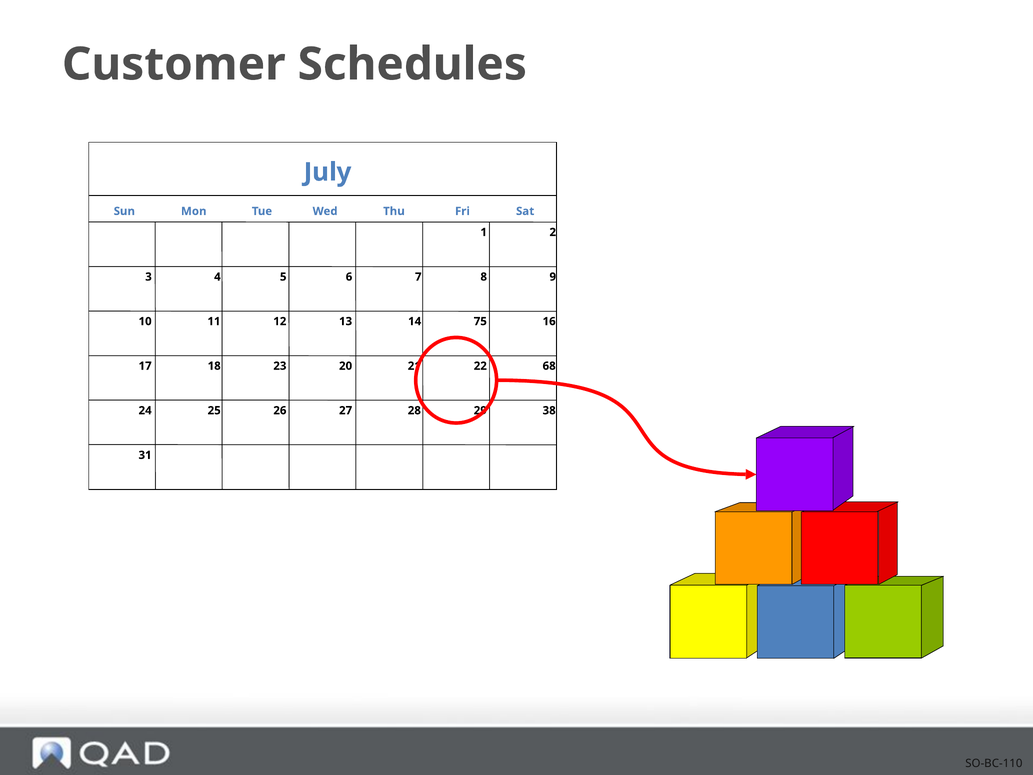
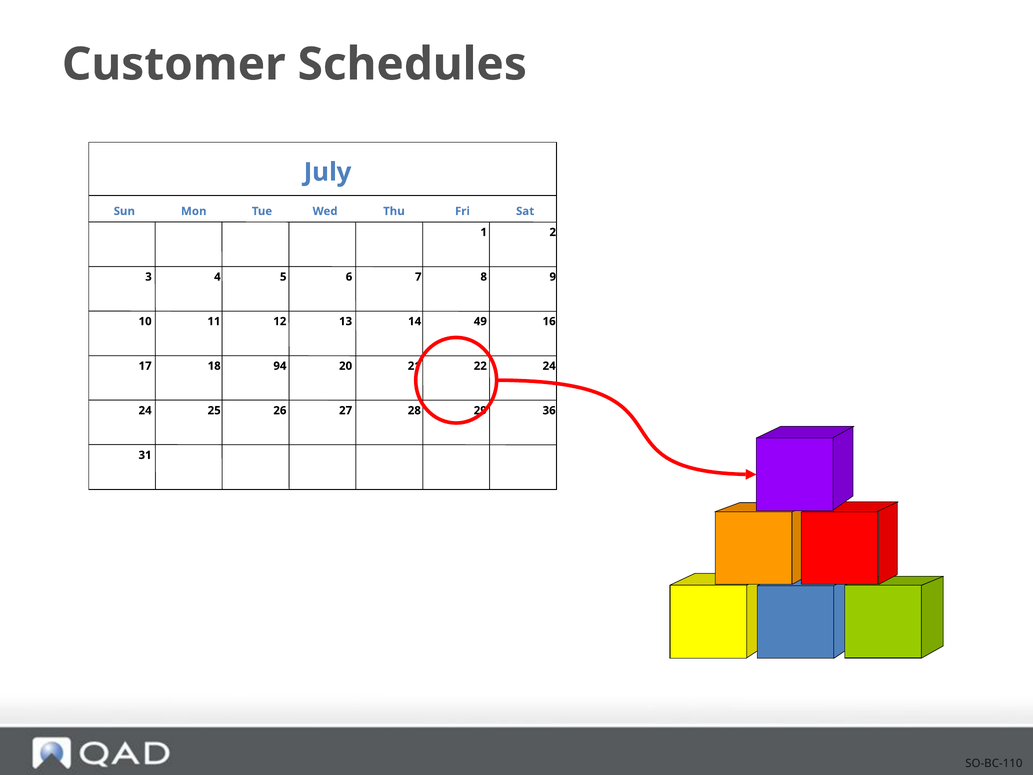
75: 75 -> 49
23: 23 -> 94
22 68: 68 -> 24
38: 38 -> 36
